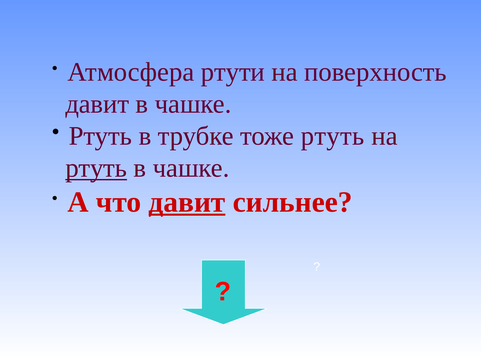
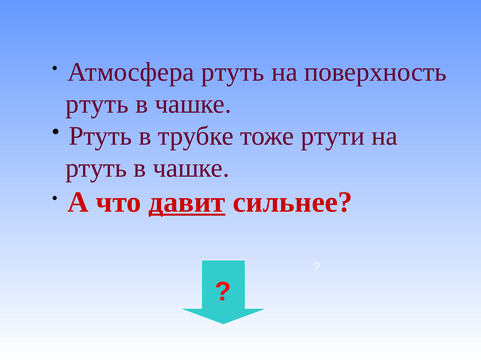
Атмосфера ртути: ртути -> ртуть
давит at (97, 104): давит -> ртуть
тоже ртуть: ртуть -> ртути
ртуть at (96, 168) underline: present -> none
